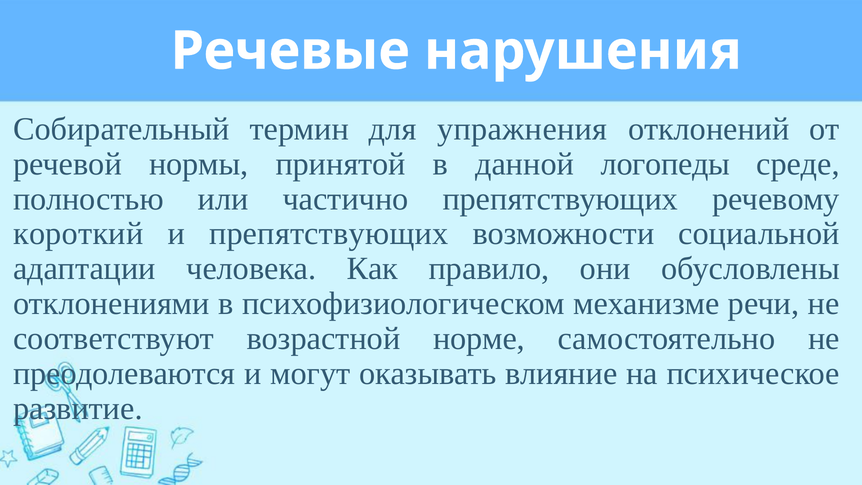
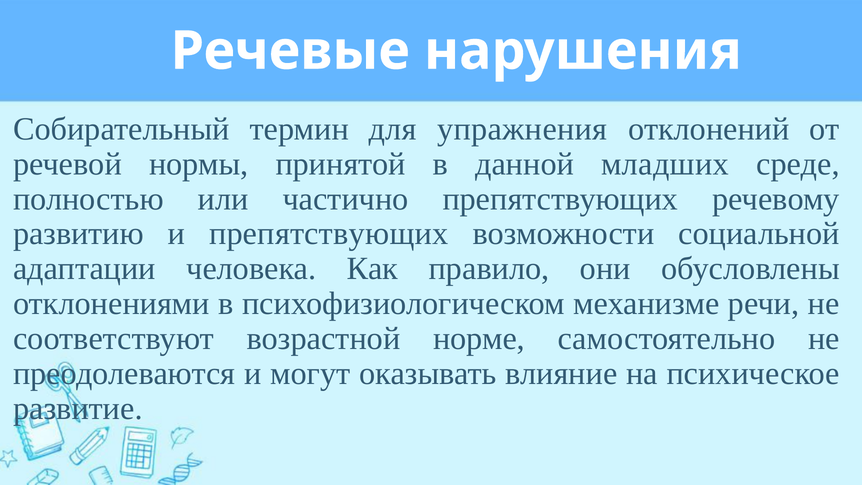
логопеды: логопеды -> младших
короткий: короткий -> развитию
